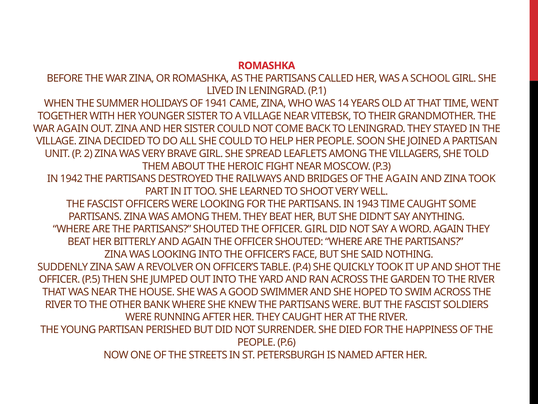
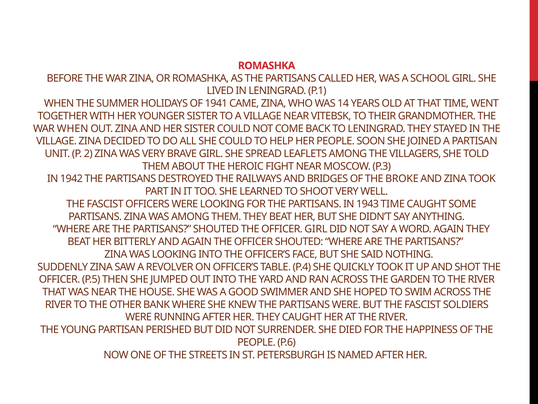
WAR AGAIN: AGAIN -> WHEN
THE AGAIN: AGAIN -> BROKE
